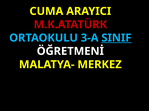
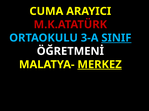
MERKEZ underline: none -> present
